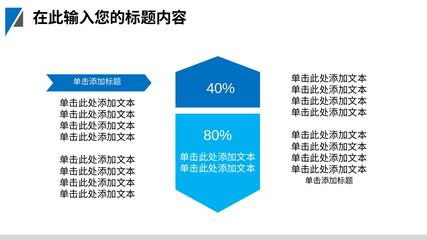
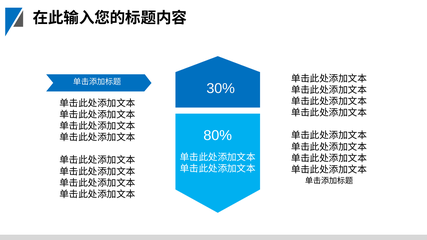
40%: 40% -> 30%
